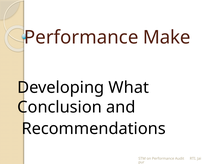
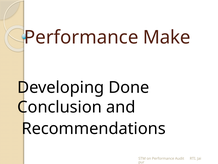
What: What -> Done
